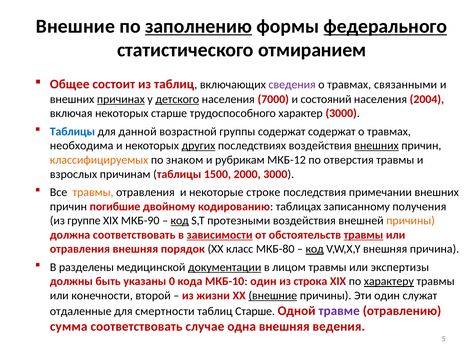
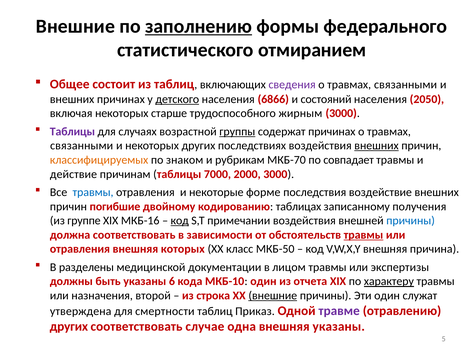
федерального underline: present -> none
причинах at (121, 99) underline: present -> none
7000: 7000 -> 6866
2004: 2004 -> 2050
характер: характер -> жирным
Таблицы at (72, 132) colour: blue -> purple
данной: данной -> случаях
группы underline: none -> present
содержат содержат: содержат -> причинах
необходима at (82, 146): необходима -> связанными
других at (198, 146) underline: present -> none
МКБ-12: МКБ-12 -> МКБ-70
отверстия: отверстия -> совпадает
взрослых: взрослых -> действие
1500: 1500 -> 7000
травмы at (93, 193) colour: orange -> blue
строке: строке -> форме
примечании: примечании -> воздействие
МКБ-90: МКБ-90 -> МКБ-16
протезными: протезными -> примечании
причины at (411, 221) colour: orange -> blue
зависимости underline: present -> none
порядок: порядок -> которых
МКБ-80: МКБ-80 -> МКБ-50
код at (315, 249) underline: present -> none
документации underline: present -> none
0: 0 -> 6
строка: строка -> отчета
конечности: конечности -> назначения
жизни: жизни -> строка
отдаленные: отдаленные -> утверждена
таблиц Старше: Старше -> Приказ
сумма at (69, 327): сумма -> других
внешняя ведения: ведения -> указаны
